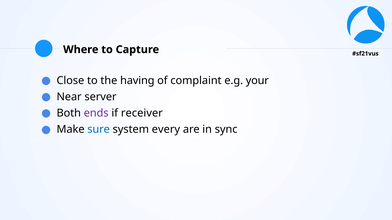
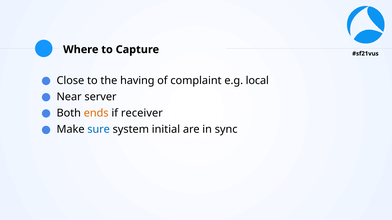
your: your -> local
ends colour: purple -> orange
every: every -> initial
